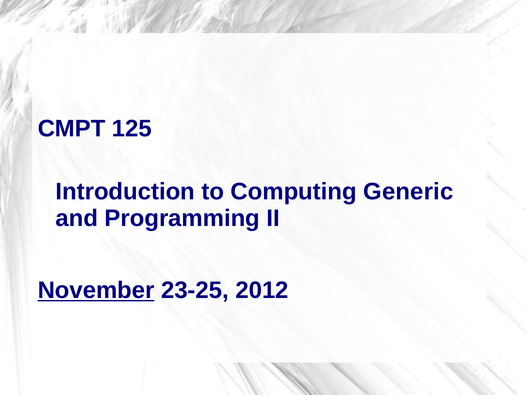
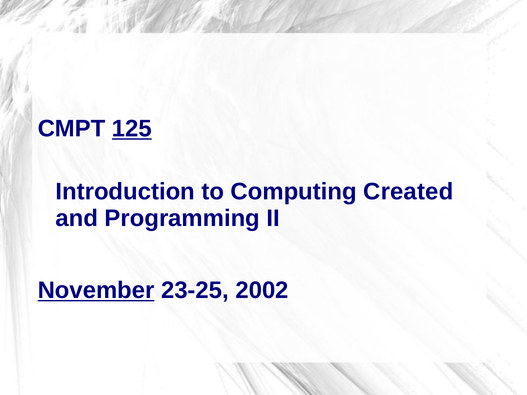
125 underline: none -> present
Generic: Generic -> Created
2012: 2012 -> 2002
